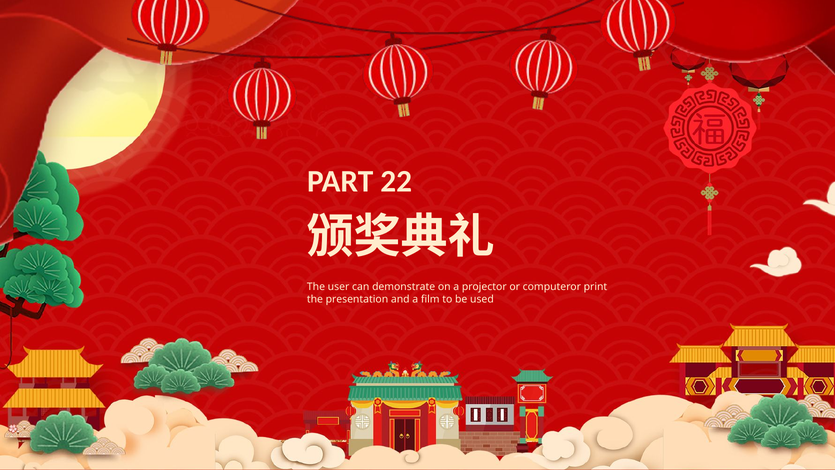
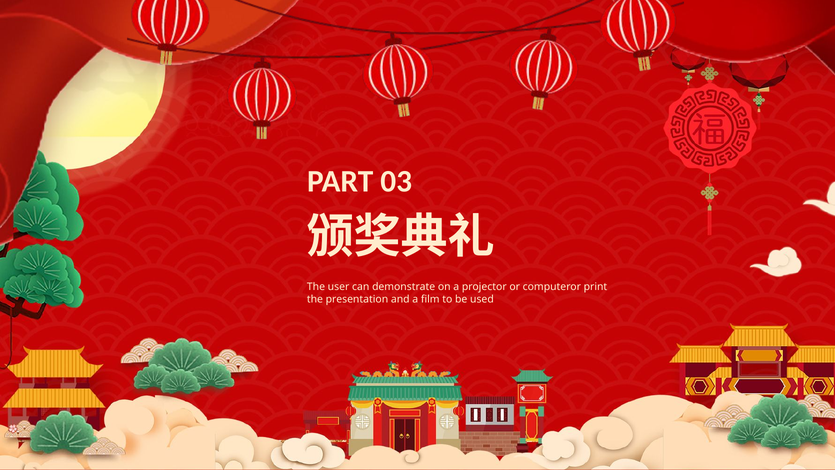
22: 22 -> 03
